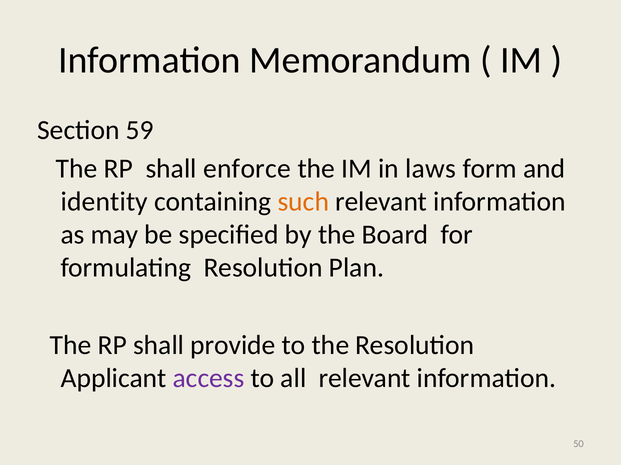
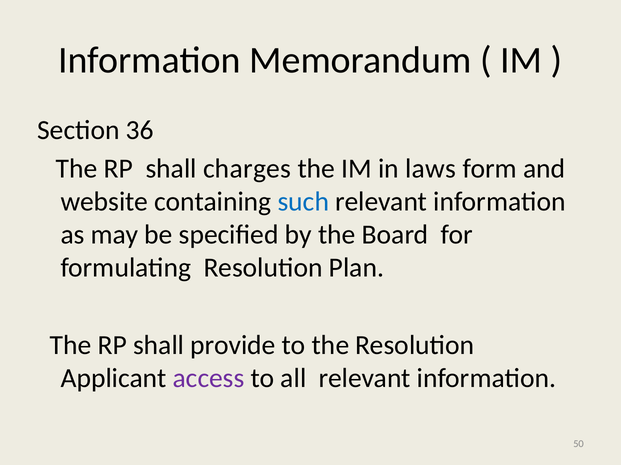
59: 59 -> 36
enforce: enforce -> charges
identity: identity -> website
such colour: orange -> blue
